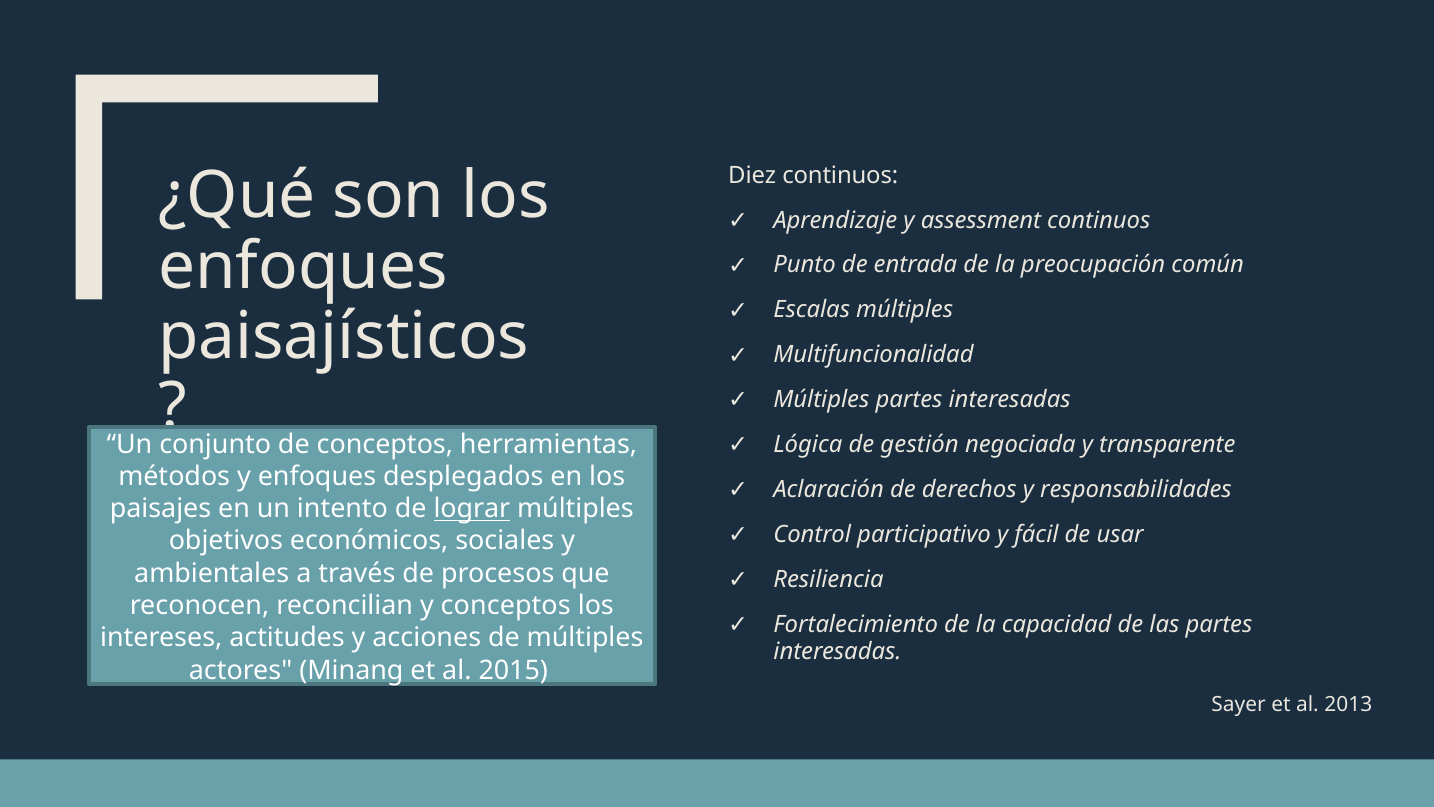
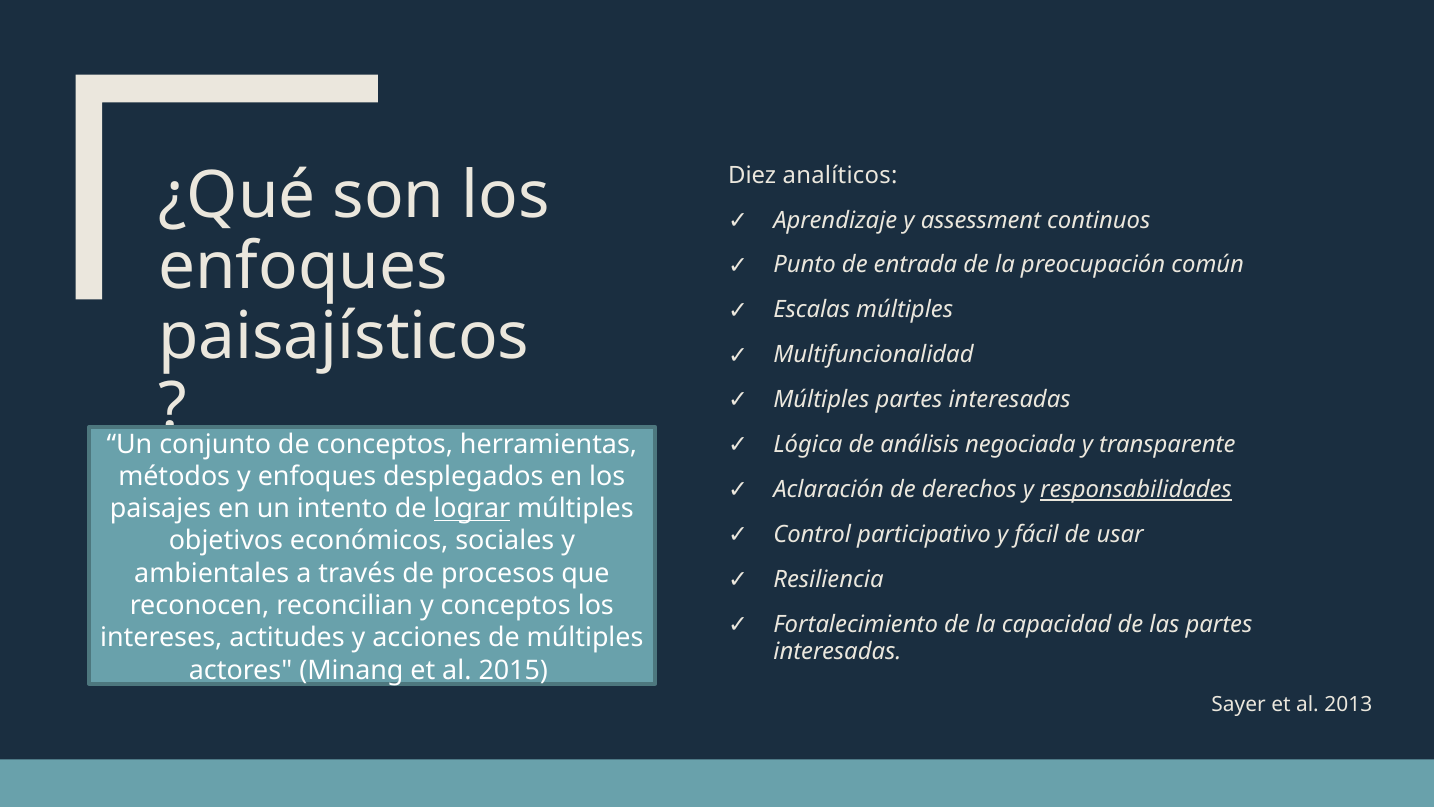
Diez continuos: continuos -> analíticos
gestión: gestión -> análisis
responsabilidades underline: none -> present
